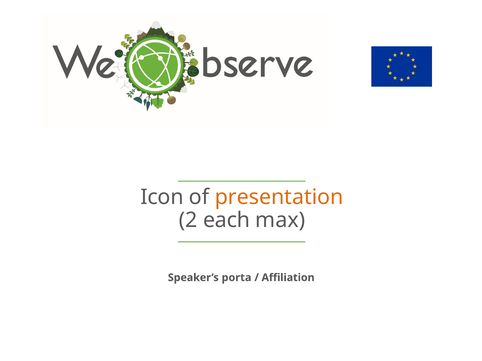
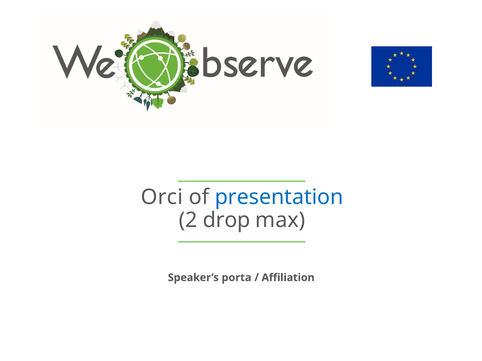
Icon: Icon -> Orci
presentation colour: orange -> blue
each: each -> drop
